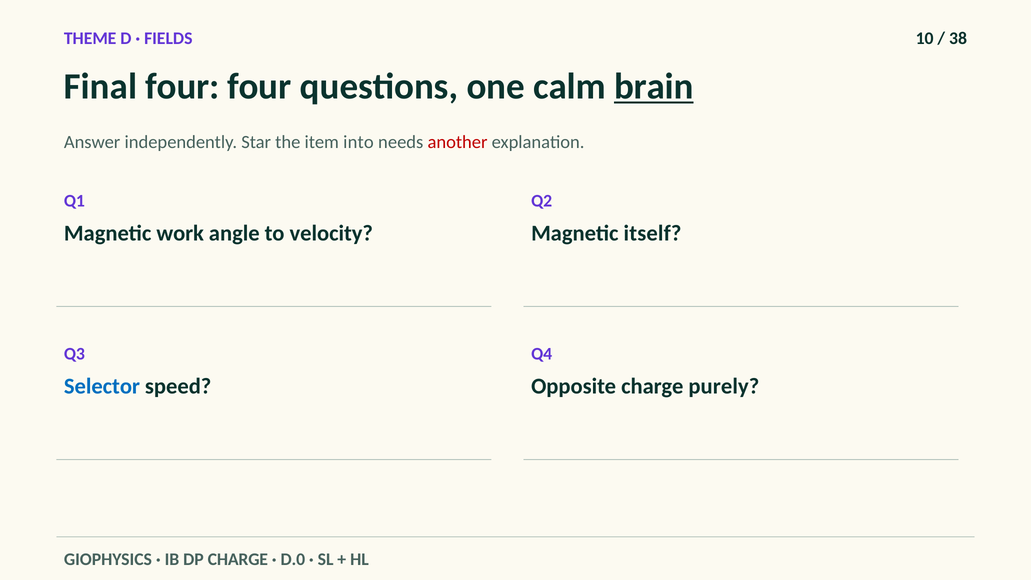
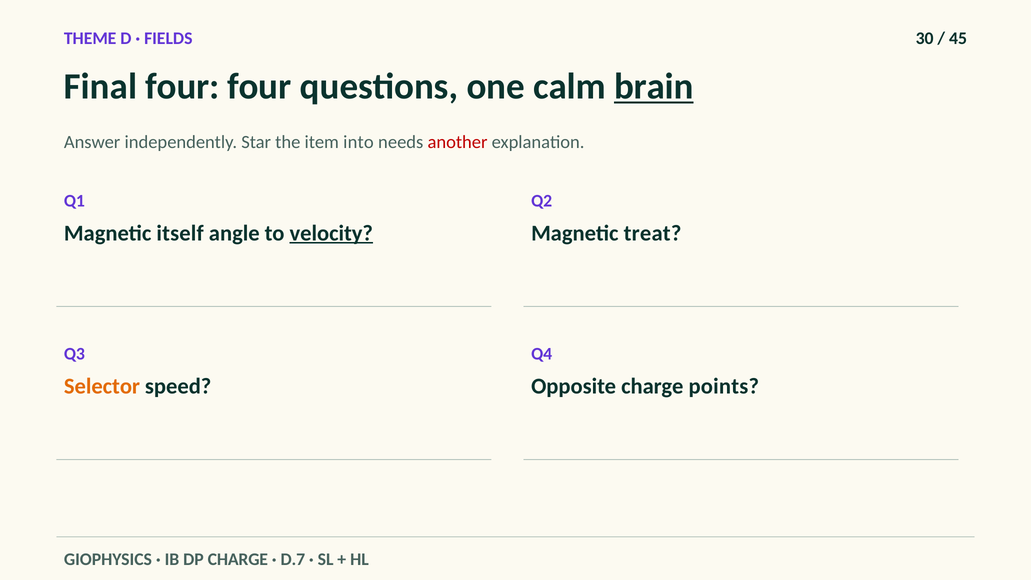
10: 10 -> 30
38: 38 -> 45
work: work -> itself
velocity underline: none -> present
itself: itself -> treat
Selector colour: blue -> orange
purely: purely -> points
D.0: D.0 -> D.7
